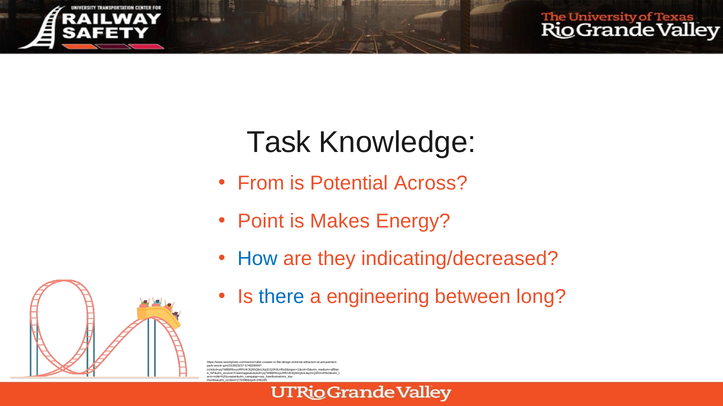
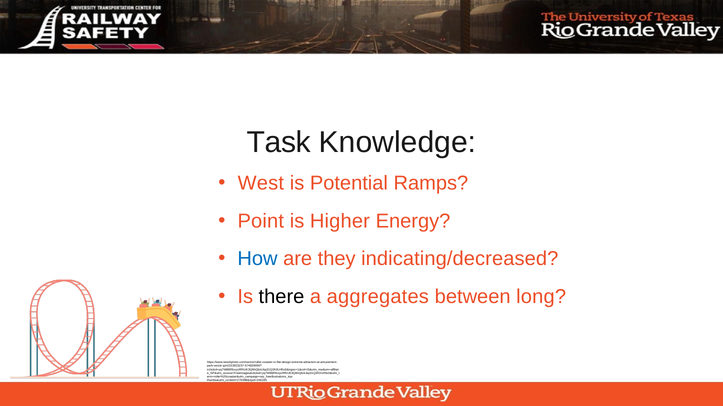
From: From -> West
Across: Across -> Ramps
Makes: Makes -> Higher
there colour: blue -> black
engineering: engineering -> aggregates
